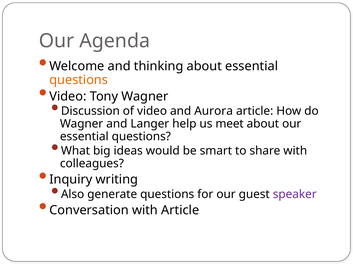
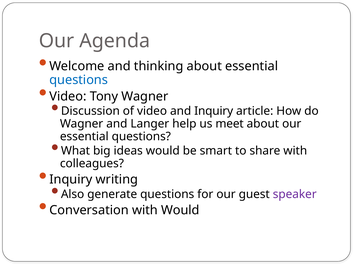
questions at (79, 80) colour: orange -> blue
and Aurora: Aurora -> Inquiry
with Article: Article -> Would
